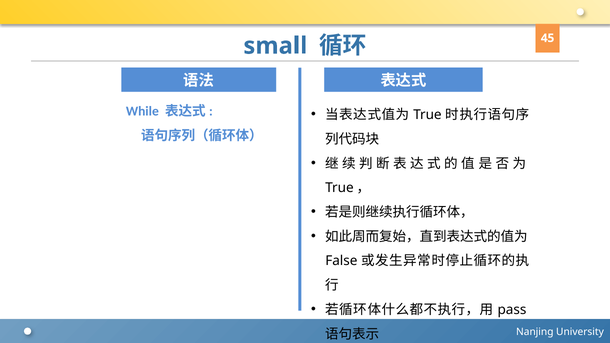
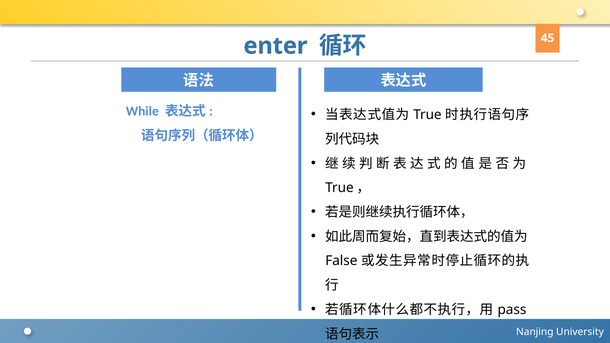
small: small -> enter
